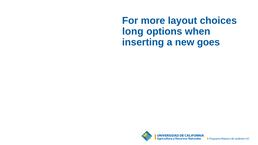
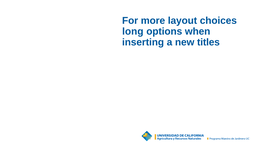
goes: goes -> titles
